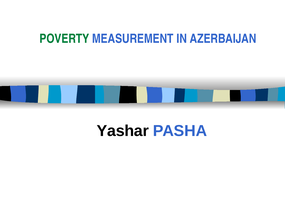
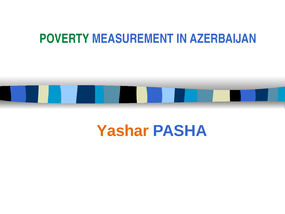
Yashar colour: black -> orange
